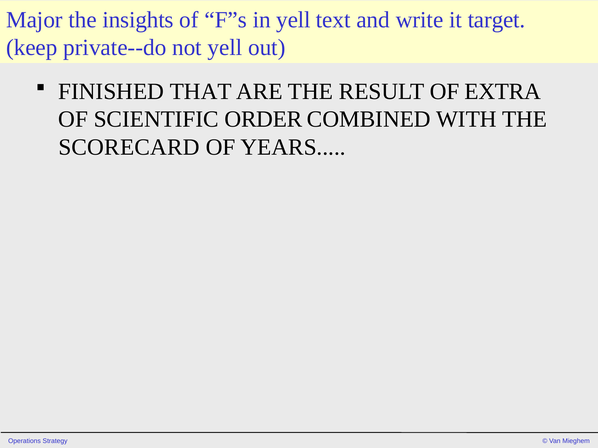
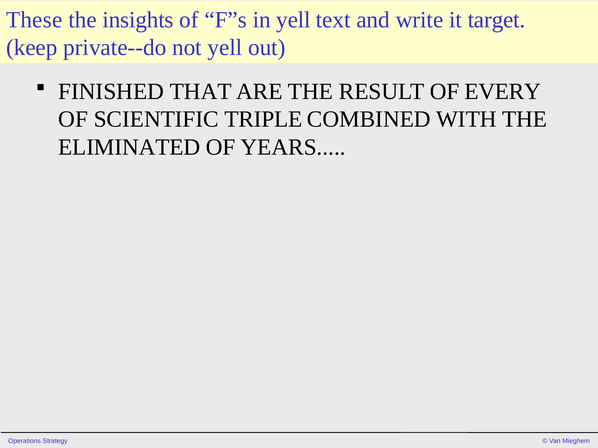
Major: Major -> These
EXTRA: EXTRA -> EVERY
ORDER: ORDER -> TRIPLE
SCORECARD: SCORECARD -> ELIMINATED
